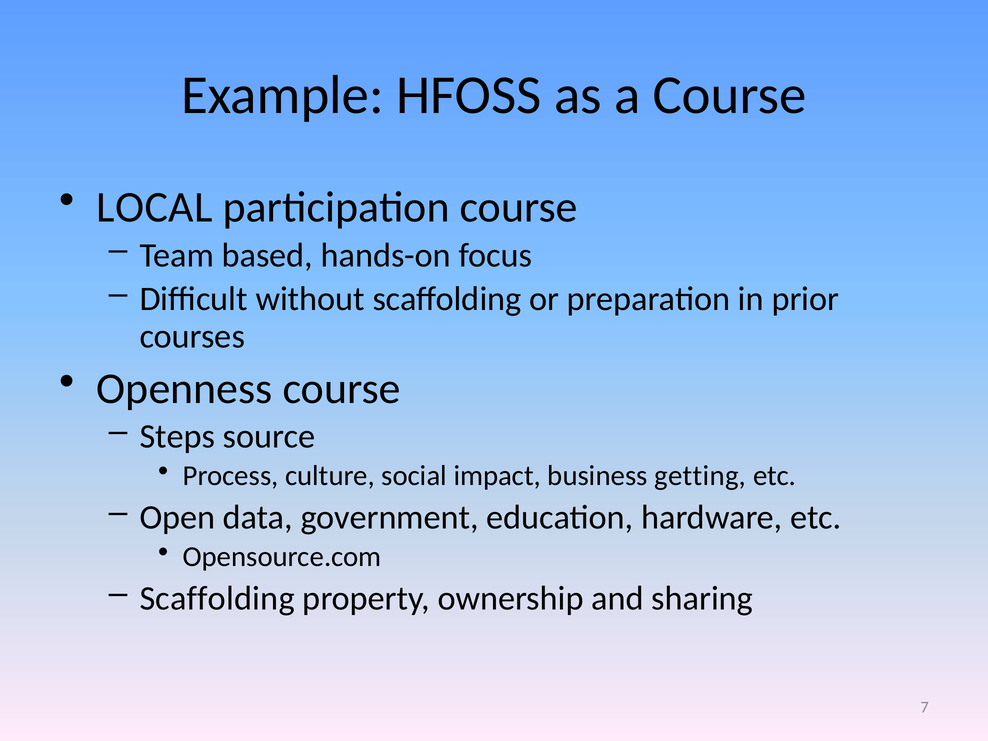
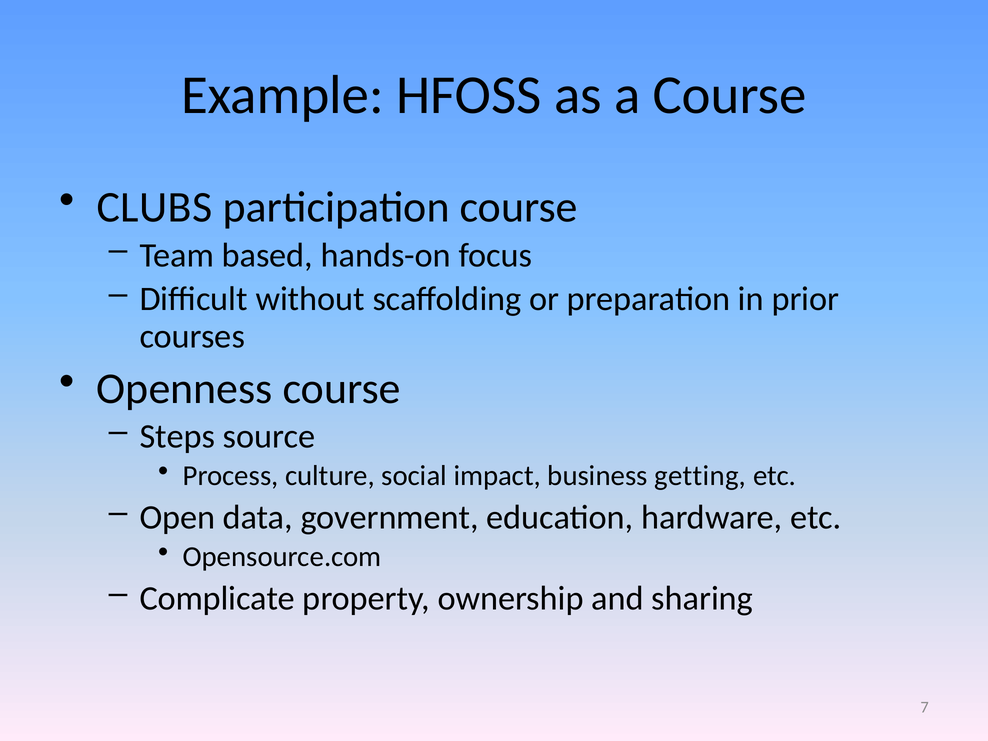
LOCAL: LOCAL -> CLUBS
Scaffolding at (217, 598): Scaffolding -> Complicate
